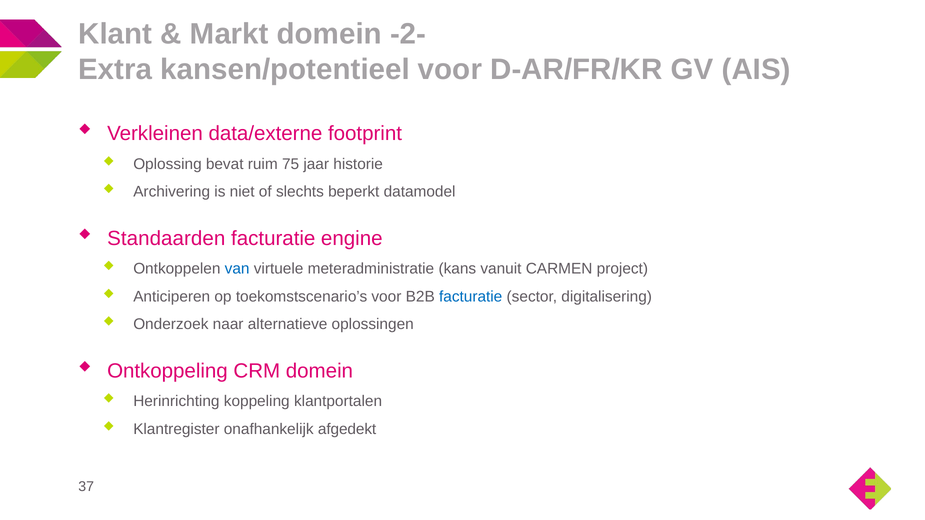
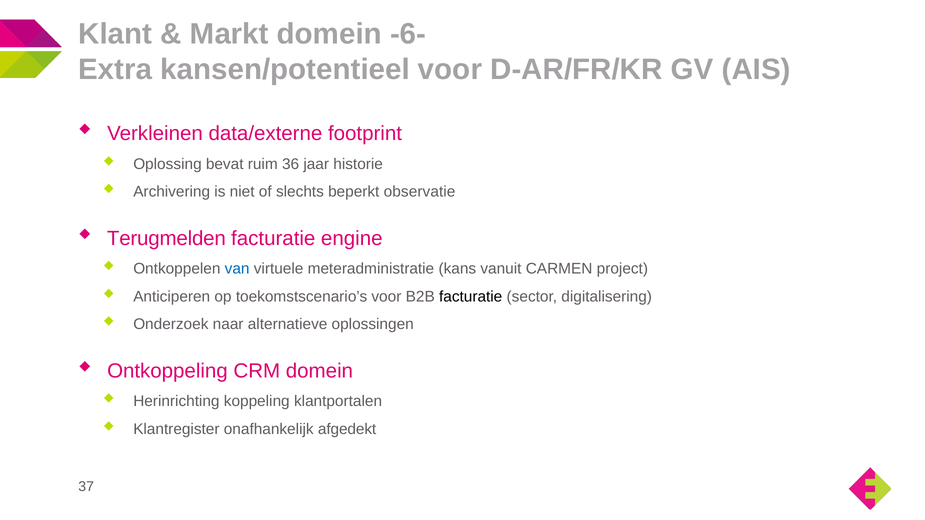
-2-: -2- -> -6-
75: 75 -> 36
datamodel: datamodel -> observatie
Standaarden: Standaarden -> Terugmelden
facturatie at (471, 297) colour: blue -> black
